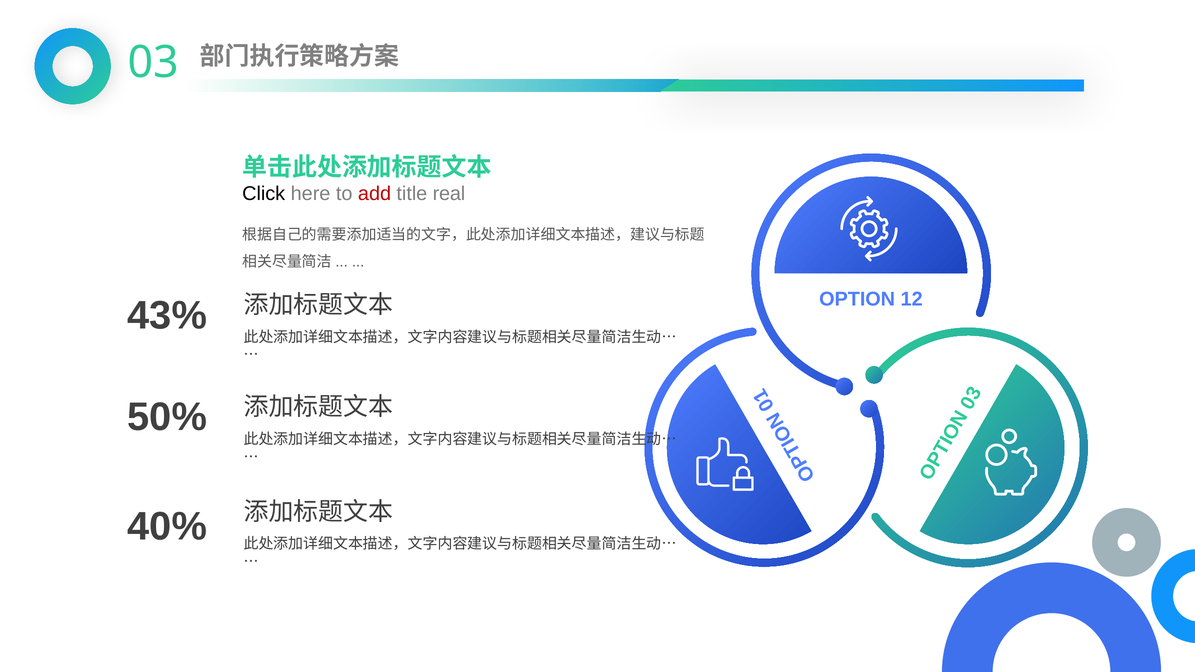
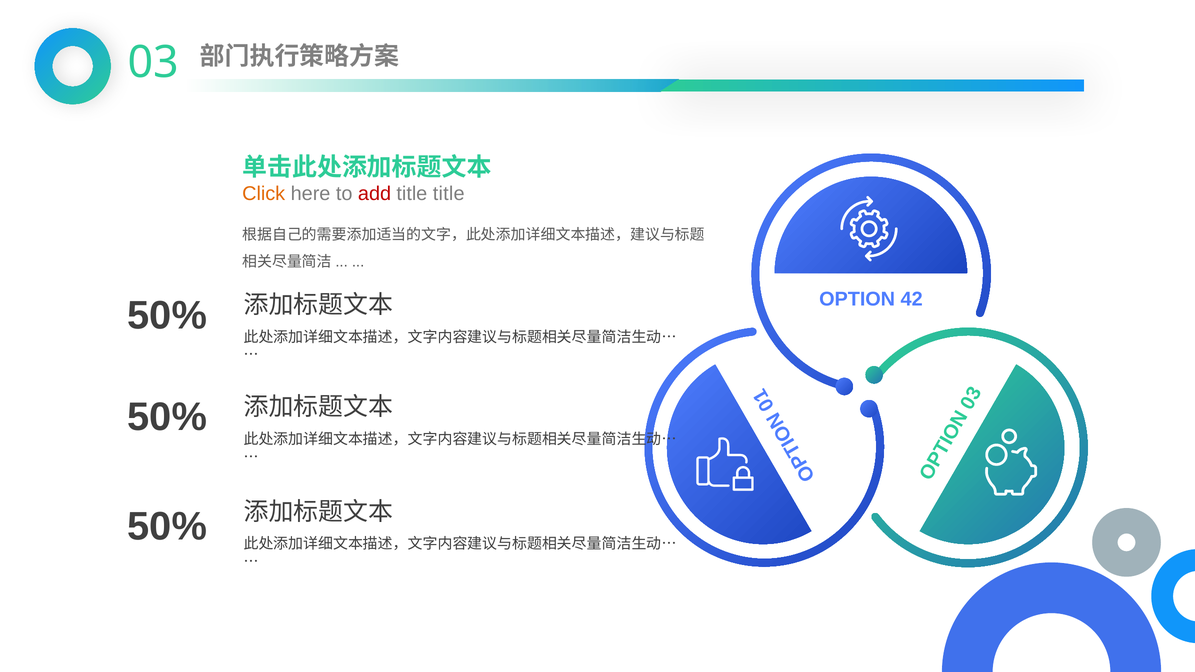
Click colour: black -> orange
title real: real -> title
12: 12 -> 42
43% at (167, 316): 43% -> 50%
40% at (167, 527): 40% -> 50%
